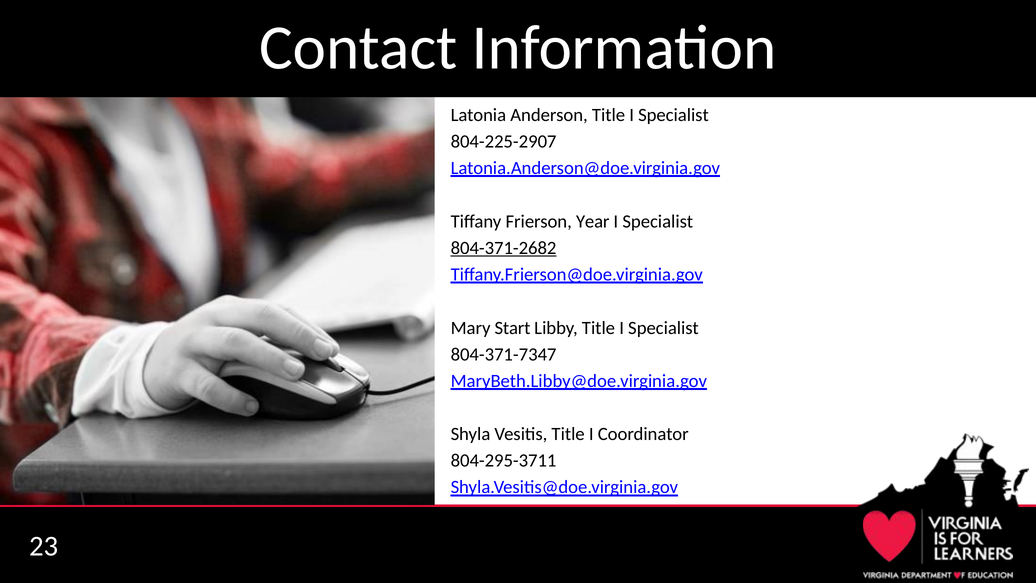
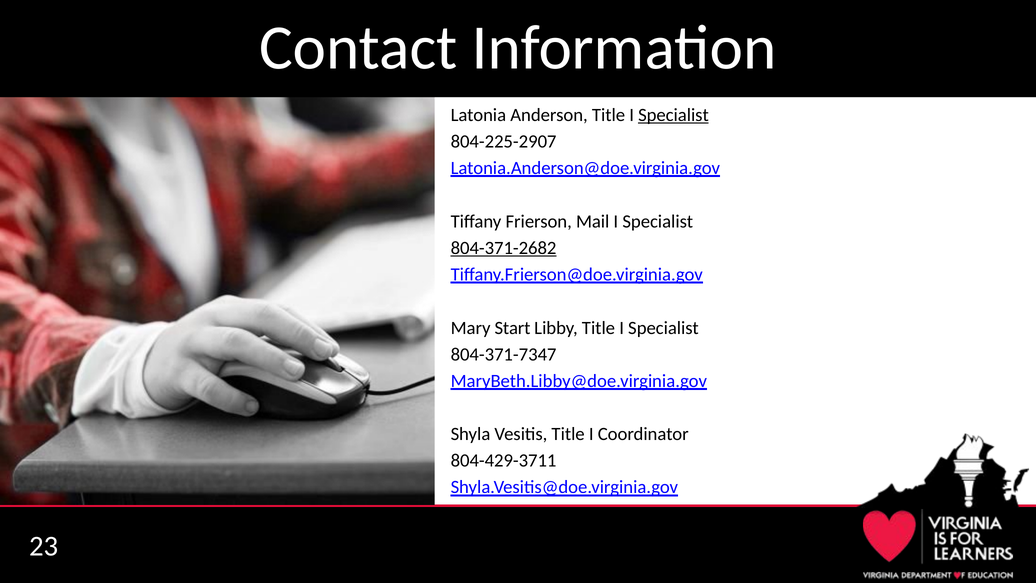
Specialist at (673, 115) underline: none -> present
Year: Year -> Mail
804-295-3711: 804-295-3711 -> 804-429-3711
